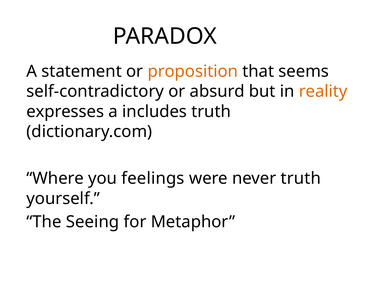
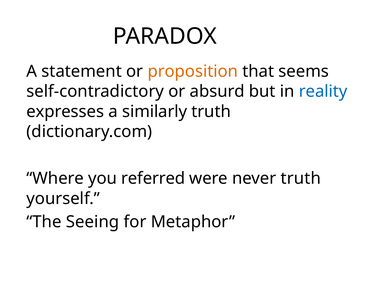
reality colour: orange -> blue
includes: includes -> similarly
feelings: feelings -> referred
